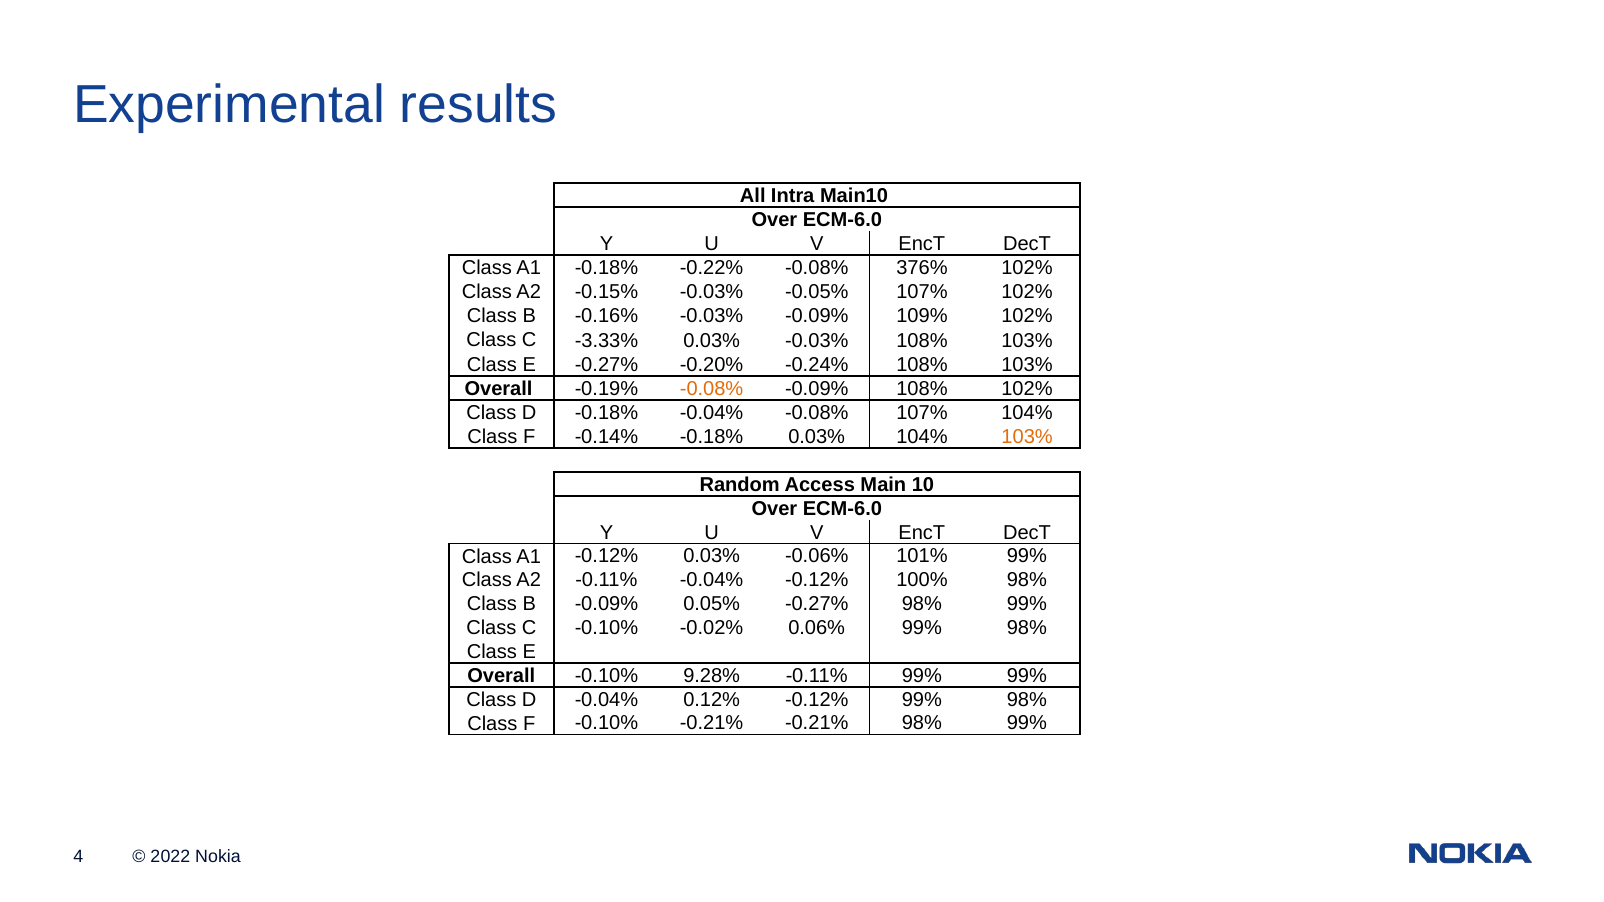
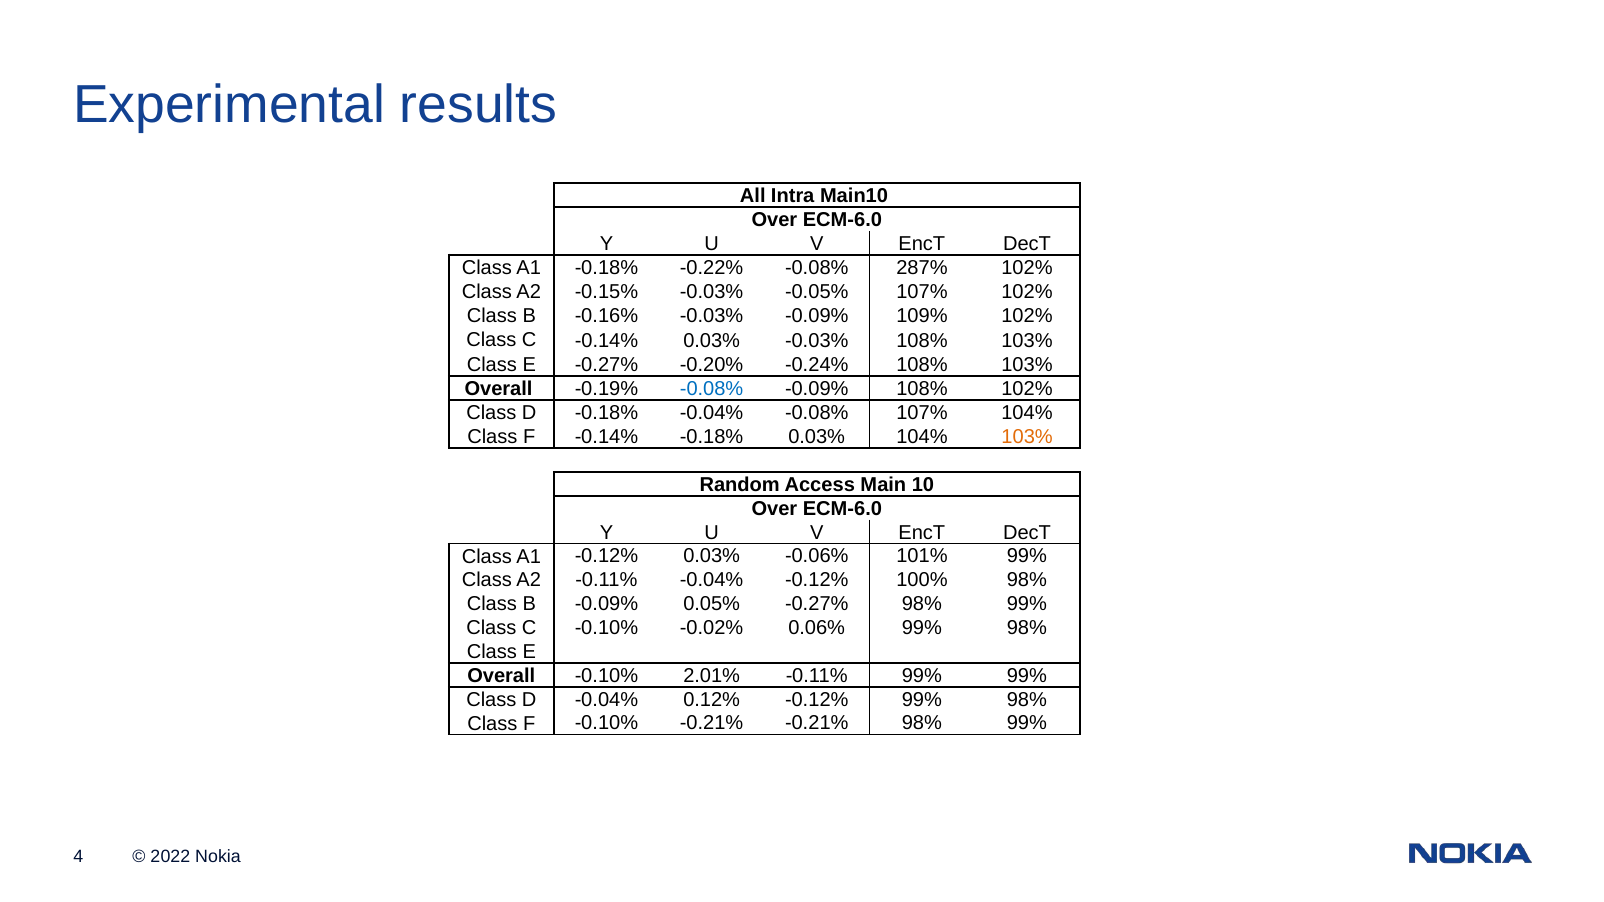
376%: 376% -> 287%
C -3.33%: -3.33% -> -0.14%
-0.08% at (712, 389) colour: orange -> blue
9.28%: 9.28% -> 2.01%
